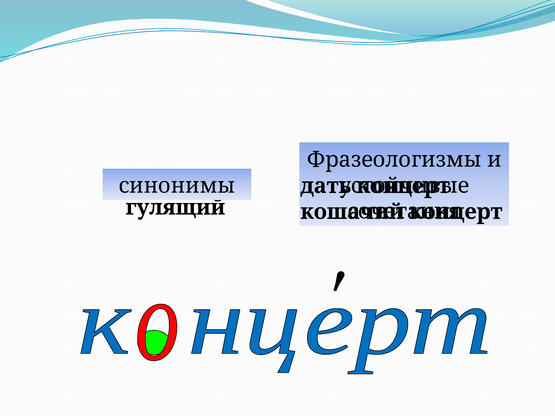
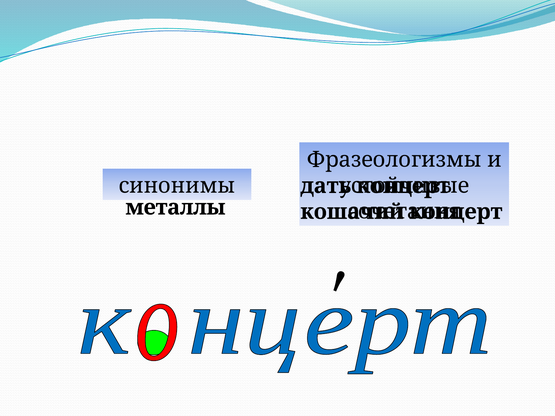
гулящий: гулящий -> металлы
